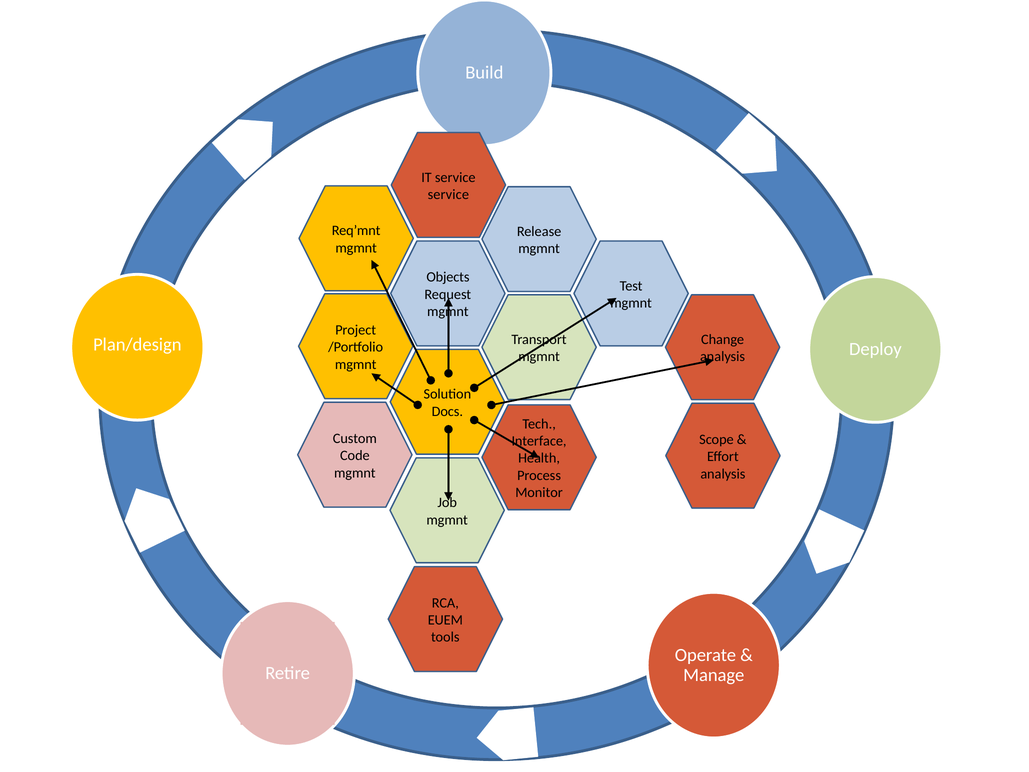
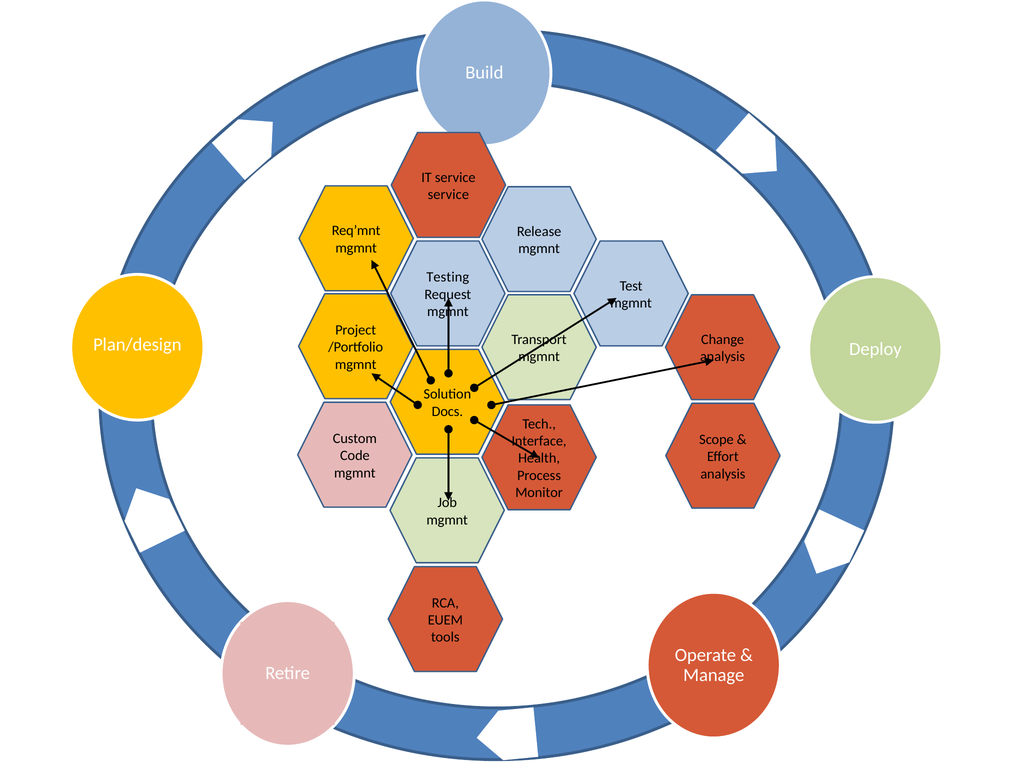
Objects: Objects -> Testing
